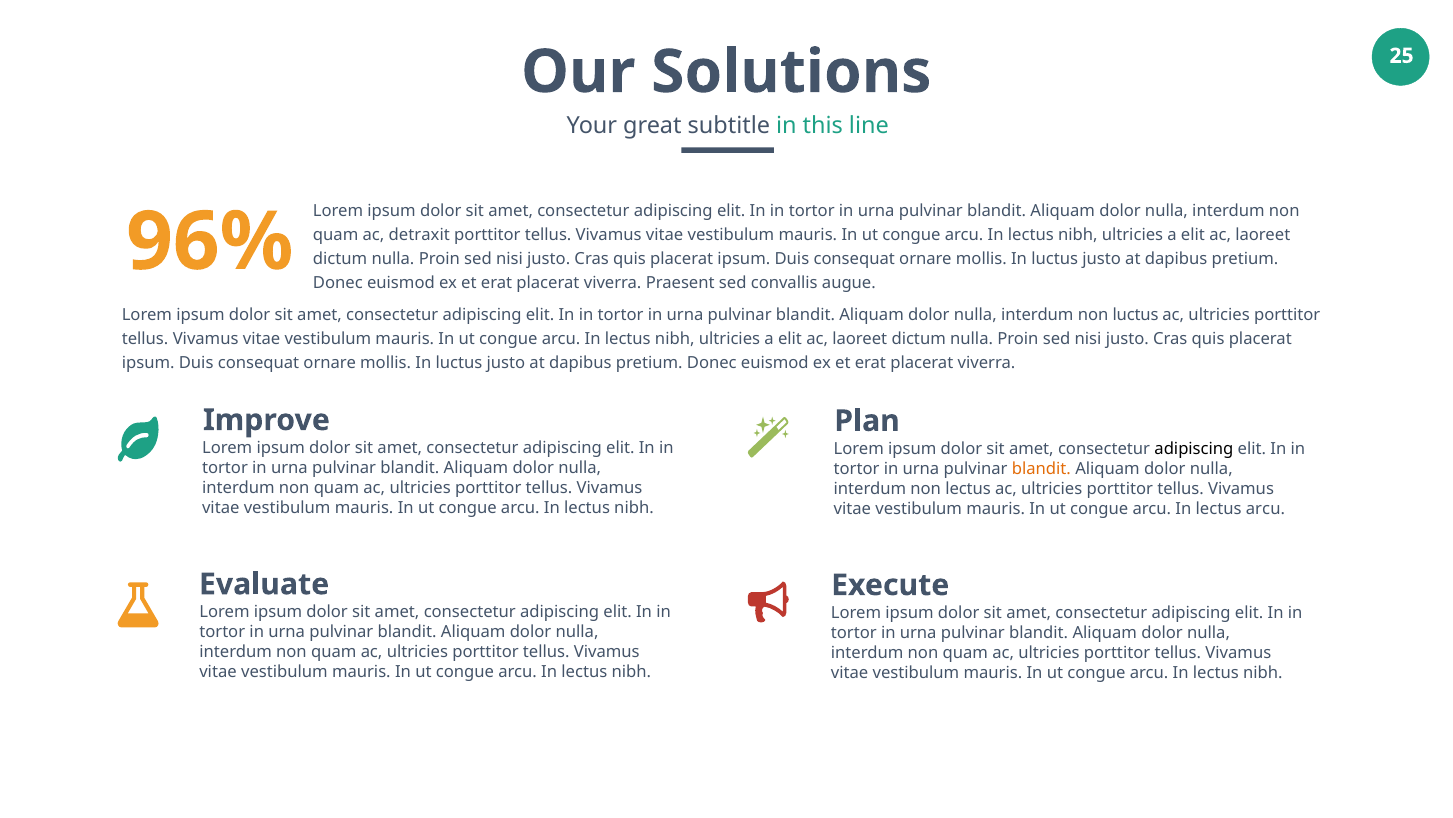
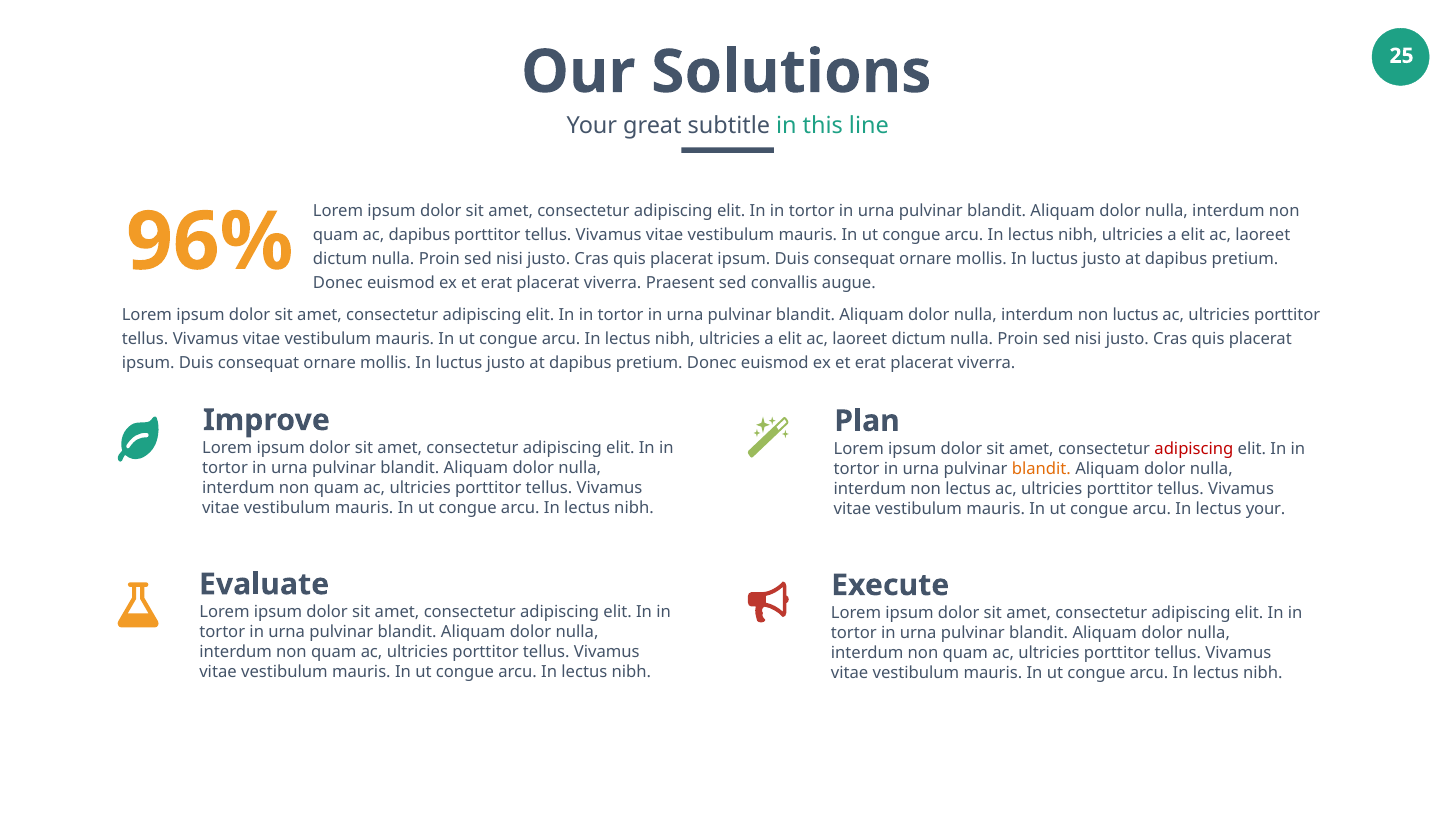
ac detraxit: detraxit -> dapibus
adipiscing at (1194, 448) colour: black -> red
lectus arcu: arcu -> your
